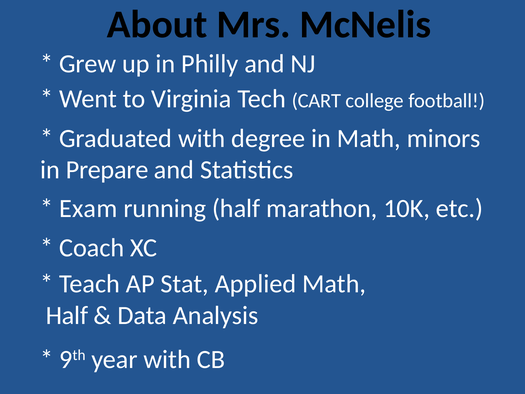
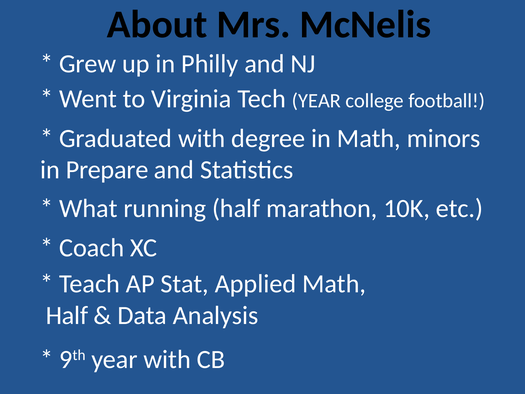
Tech CART: CART -> YEAR
Exam: Exam -> What
